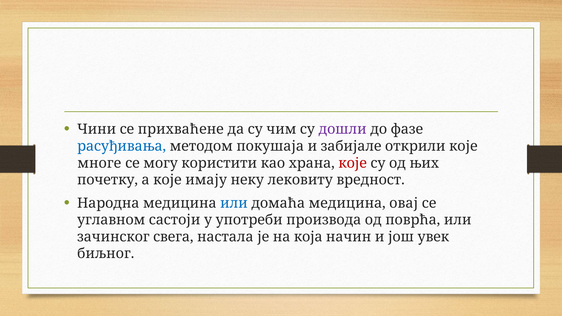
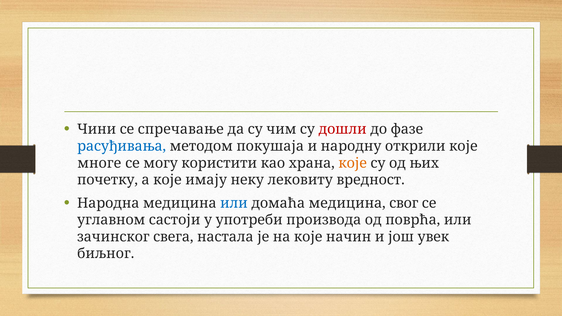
прихваћене: прихваћене -> спречавање
дошли colour: purple -> red
забијале: забијале -> народну
које at (353, 163) colour: red -> orange
овај: овај -> свог
на која: која -> које
